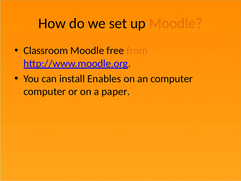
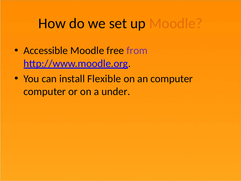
Classroom: Classroom -> Accessible
from colour: orange -> purple
Enables: Enables -> Flexible
paper: paper -> under
